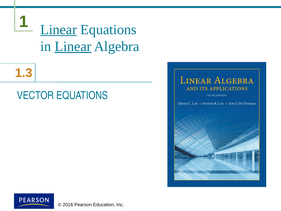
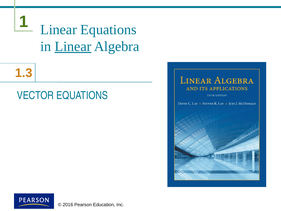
Linear at (59, 30) underline: present -> none
